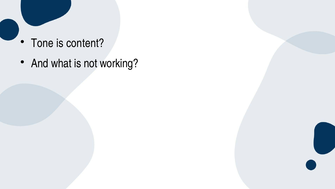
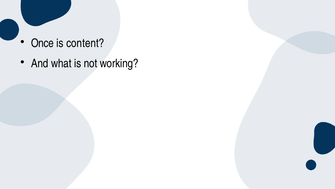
Tone: Tone -> Once
